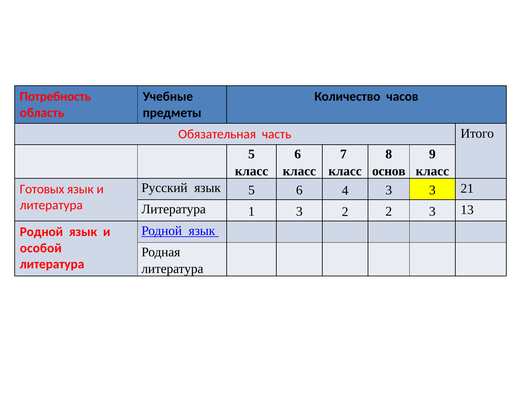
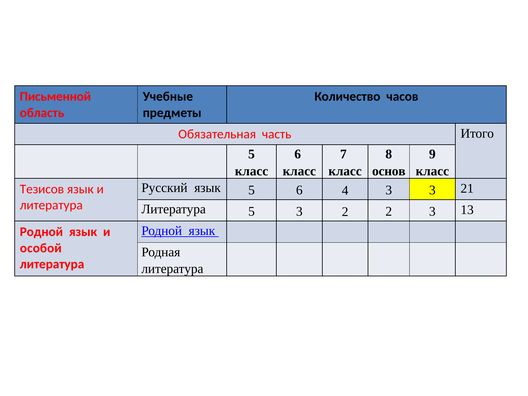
Потребность: Потребность -> Письменной
Готовых: Готовых -> Тезисов
Литература 1: 1 -> 5
